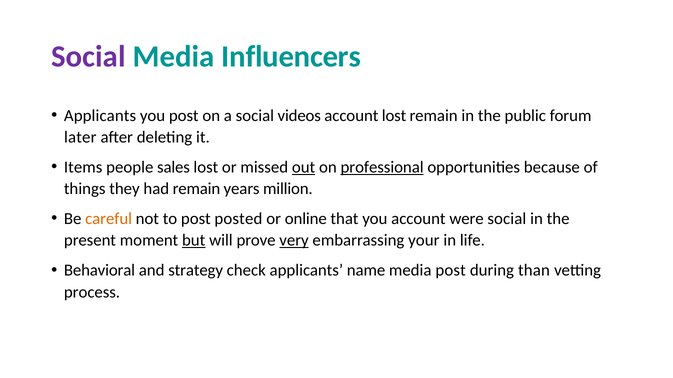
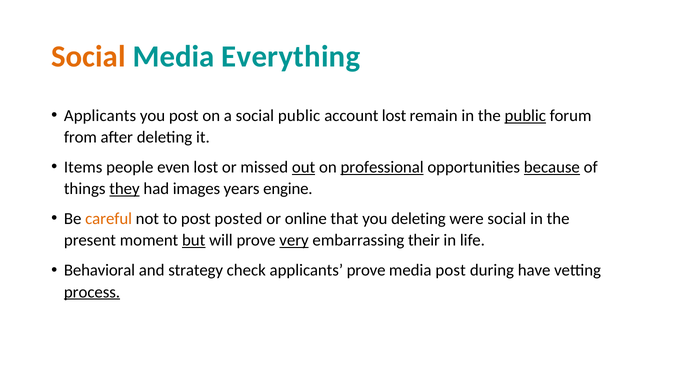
Social at (88, 57) colour: purple -> orange
Influencers: Influencers -> Everything
social videos: videos -> public
public at (525, 116) underline: none -> present
later: later -> from
sales: sales -> even
because underline: none -> present
they underline: none -> present
had remain: remain -> images
million: million -> engine
you account: account -> deleting
your: your -> their
applicants name: name -> prove
than: than -> have
process underline: none -> present
